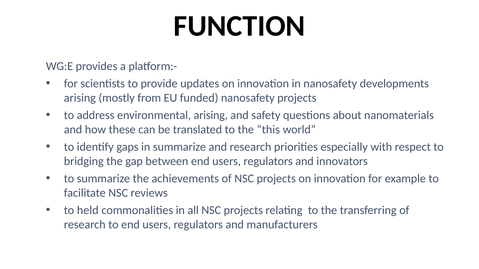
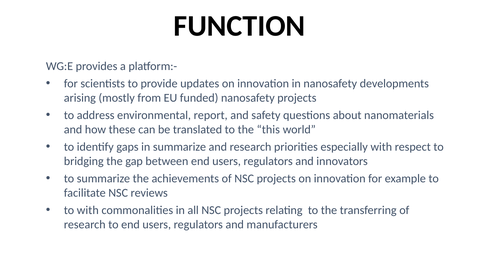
environmental arising: arising -> report
to held: held -> with
